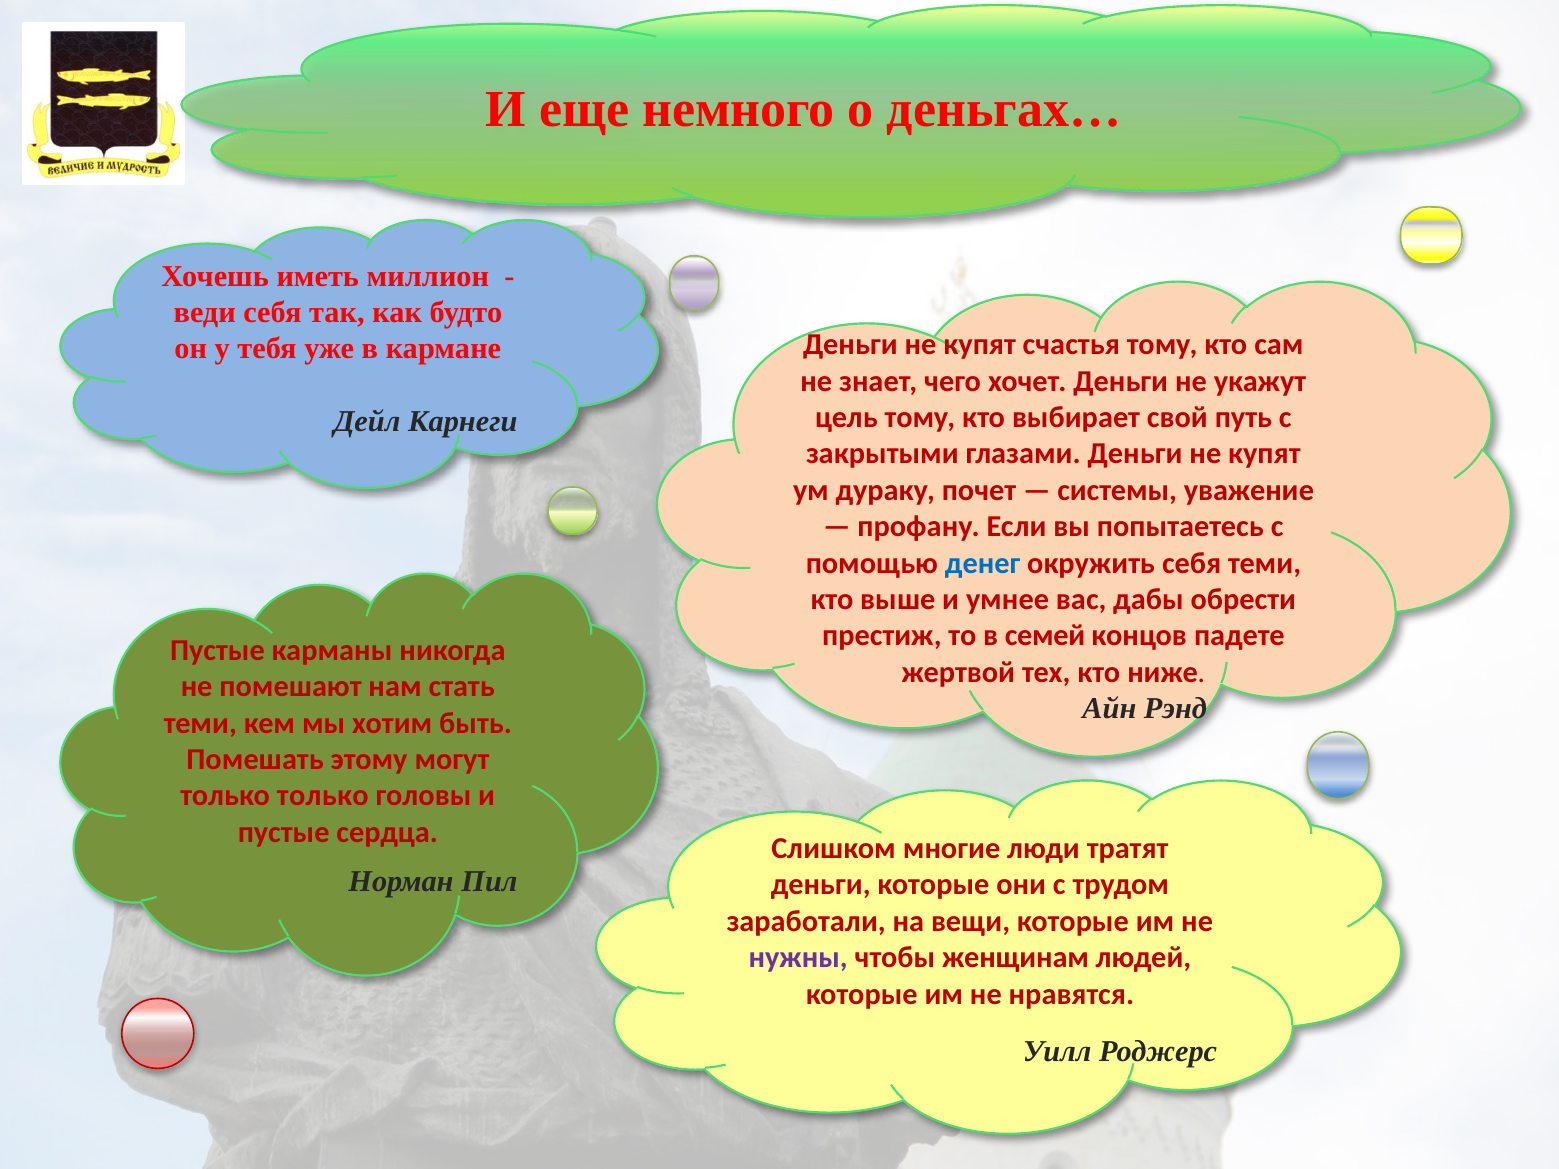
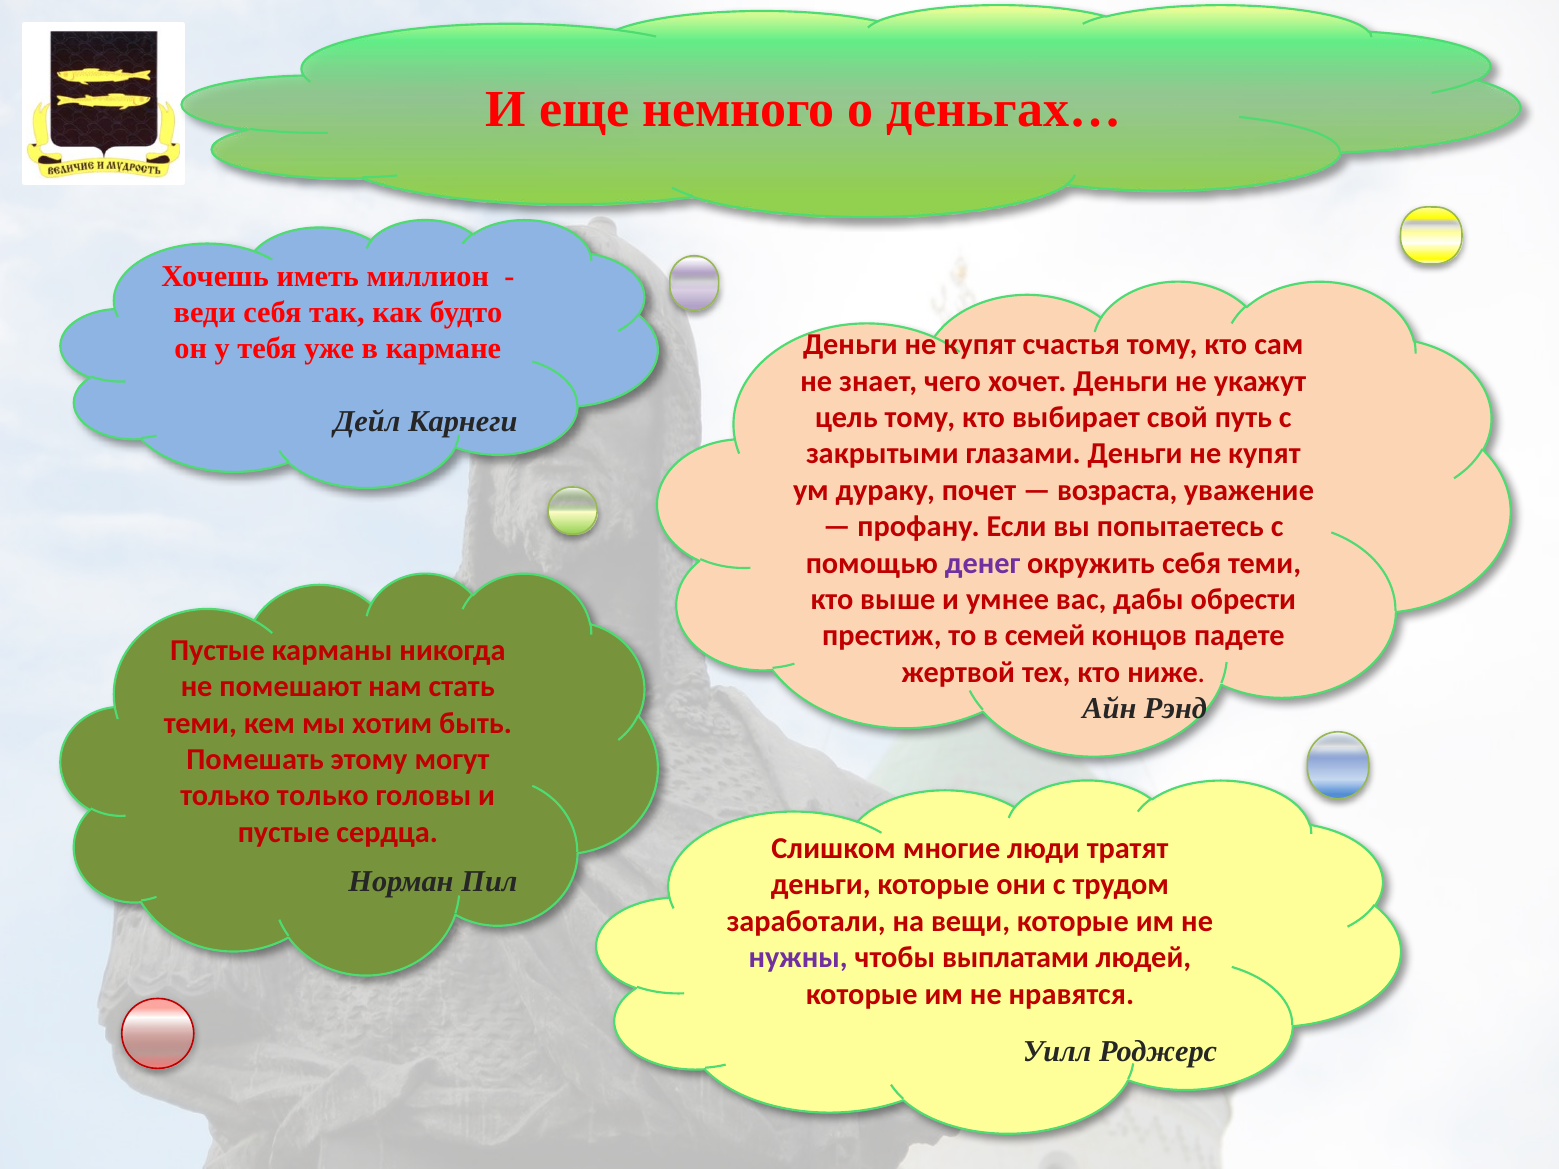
системы: системы -> возраста
денег colour: blue -> purple
женщинам: женщинам -> выплатами
